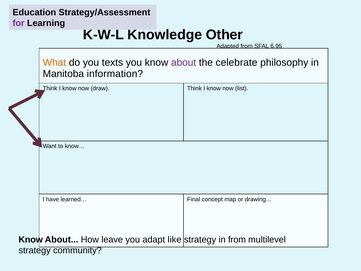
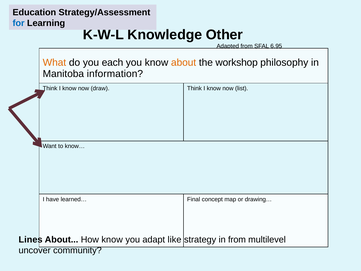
for colour: purple -> blue
texts: texts -> each
about at (184, 62) colour: purple -> orange
celebrate: celebrate -> workshop
Know at (31, 239): Know -> Lines
How leave: leave -> know
strategy at (35, 250): strategy -> uncover
